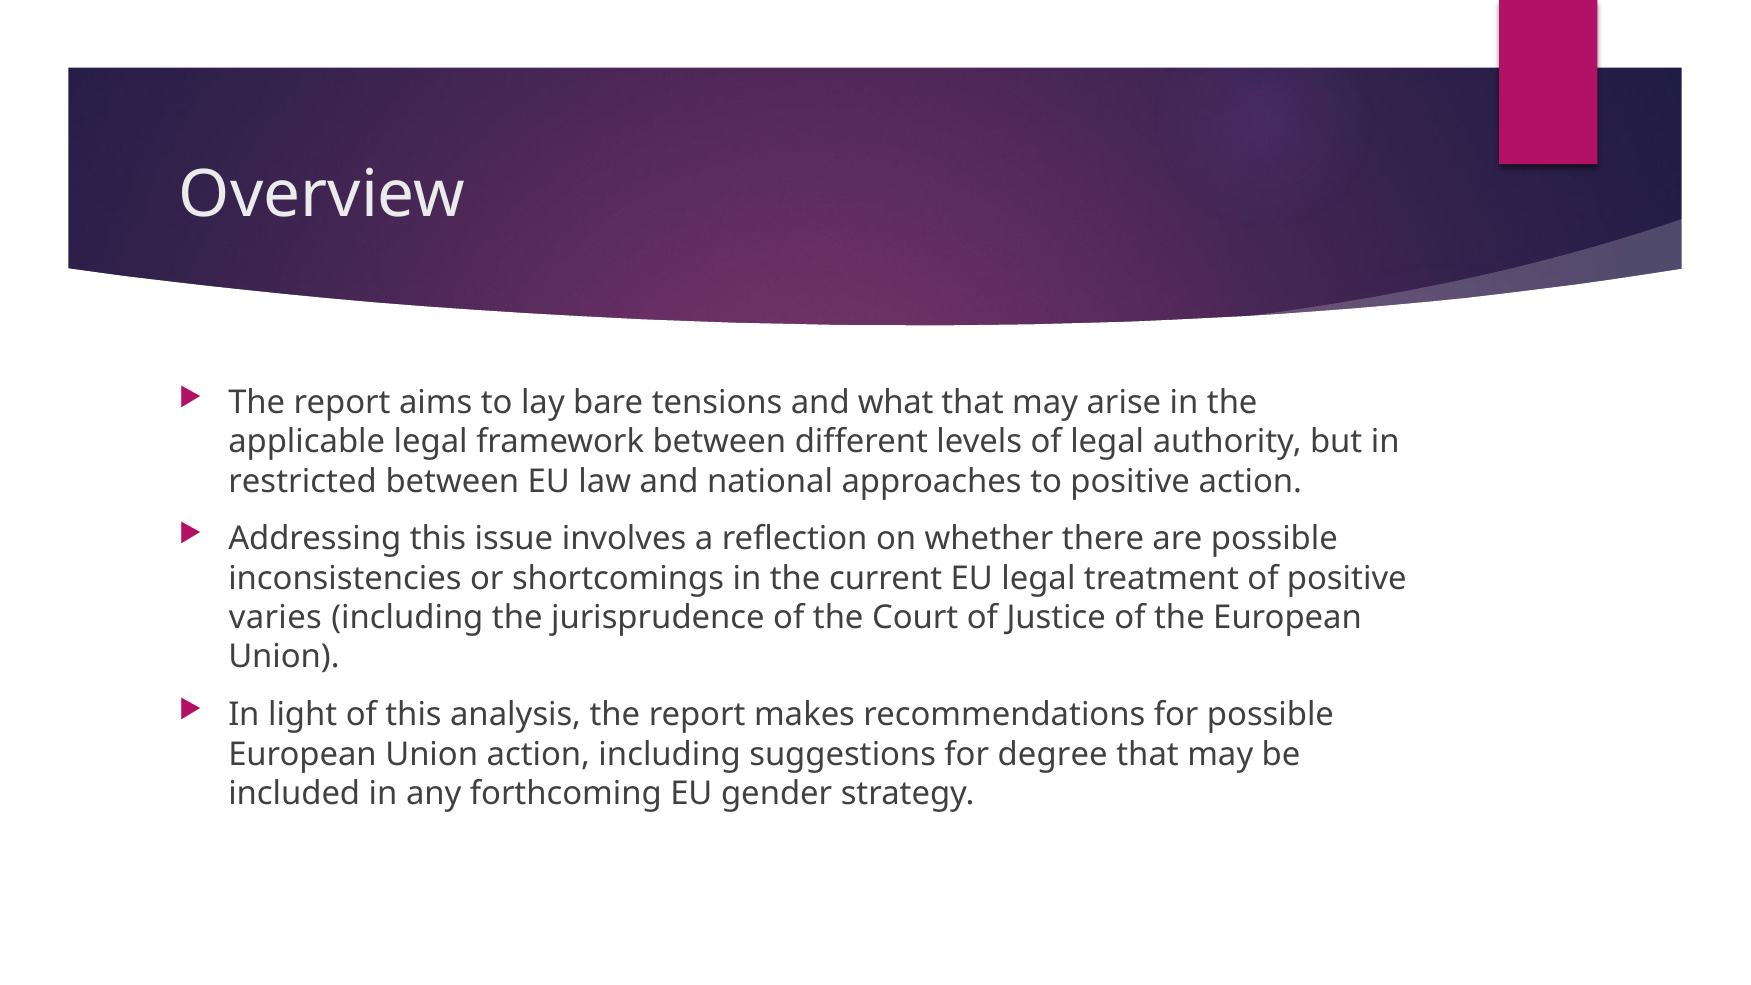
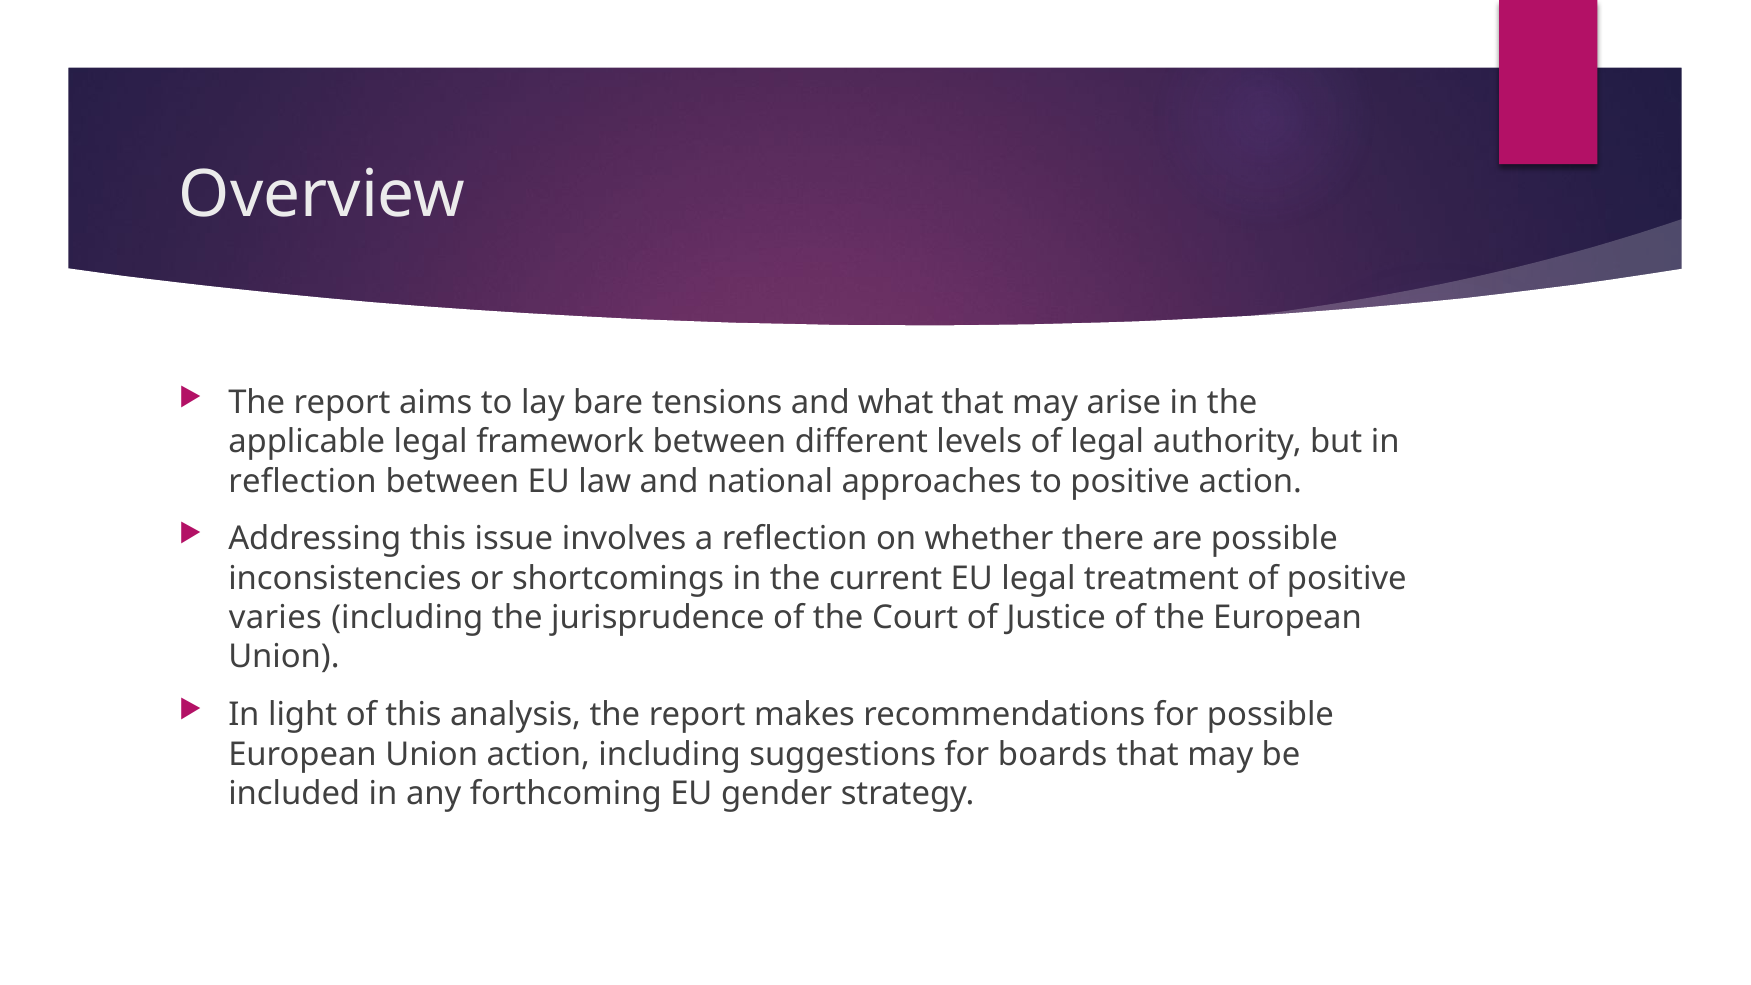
restricted at (303, 481): restricted -> reflection
degree: degree -> boards
